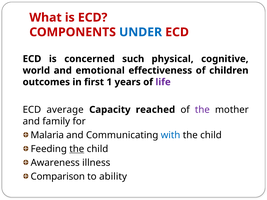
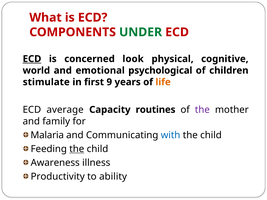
UNDER colour: blue -> green
ECD at (32, 59) underline: none -> present
such: such -> look
effectiveness: effectiveness -> psychological
outcomes: outcomes -> stimulate
1: 1 -> 9
life colour: purple -> orange
reached: reached -> routines
Comparison: Comparison -> Productivity
